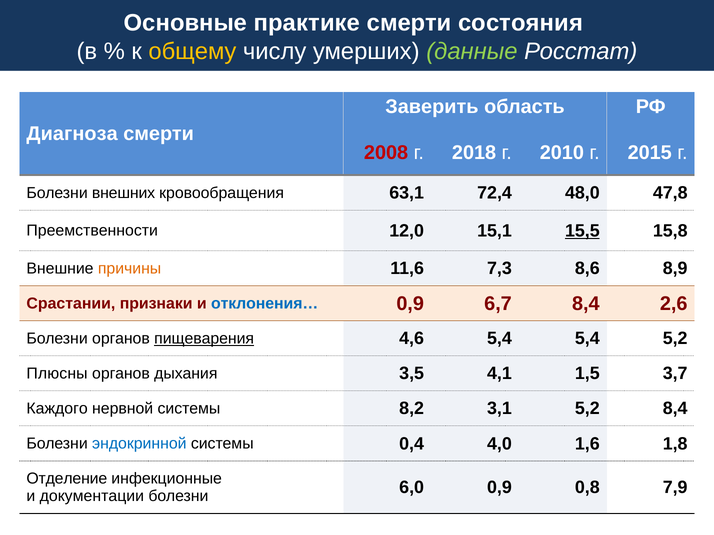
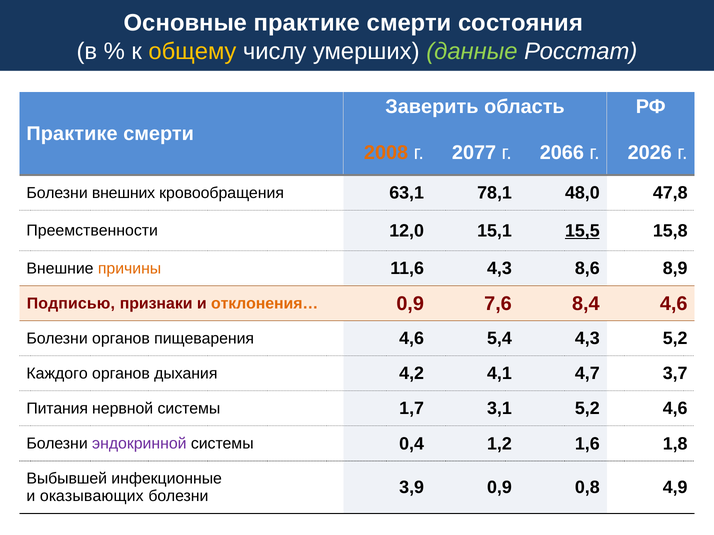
Диагноза at (72, 134): Диагноза -> Практике
2008 colour: red -> orange
2018: 2018 -> 2077
2010: 2010 -> 2066
2015: 2015 -> 2026
72,4: 72,4 -> 78,1
11,6 7,3: 7,3 -> 4,3
Срастании: Срастании -> Подписью
отклонения… colour: blue -> orange
6,7: 6,7 -> 7,6
8,4 2,6: 2,6 -> 4,6
пищеварения underline: present -> none
5,4 5,4: 5,4 -> 4,3
Плюсны: Плюсны -> Каждого
3,5: 3,5 -> 4,2
1,5: 1,5 -> 4,7
Каждого: Каждого -> Питания
8,2: 8,2 -> 1,7
5,2 8,4: 8,4 -> 4,6
эндокринной colour: blue -> purple
4,0: 4,0 -> 1,2
Отделение: Отделение -> Выбывшей
документации: документации -> оказывающих
6,0: 6,0 -> 3,9
7,9: 7,9 -> 4,9
